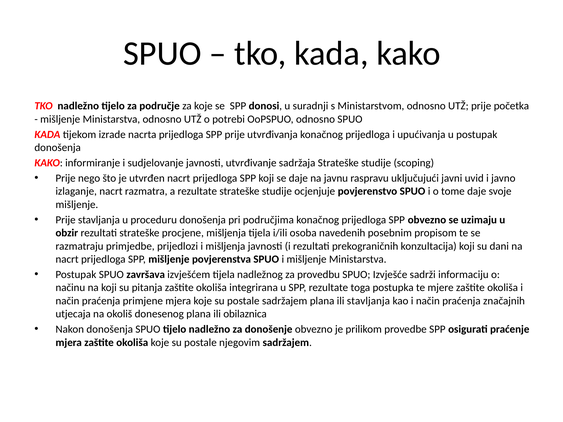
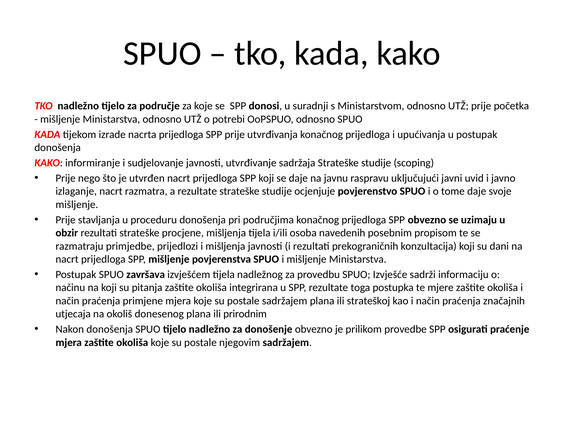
ili stavljanja: stavljanja -> strateškoj
obilaznica: obilaznica -> prirodnim
